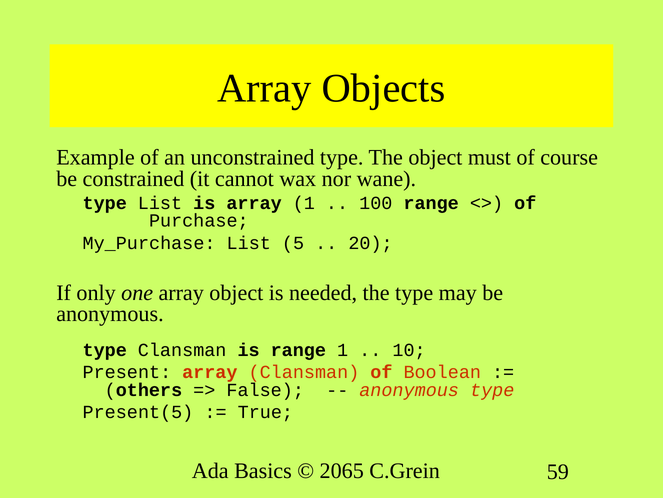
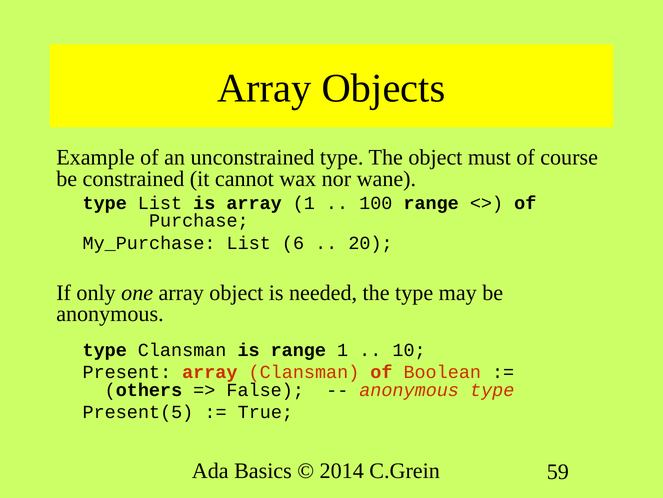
5: 5 -> 6
2065: 2065 -> 2014
